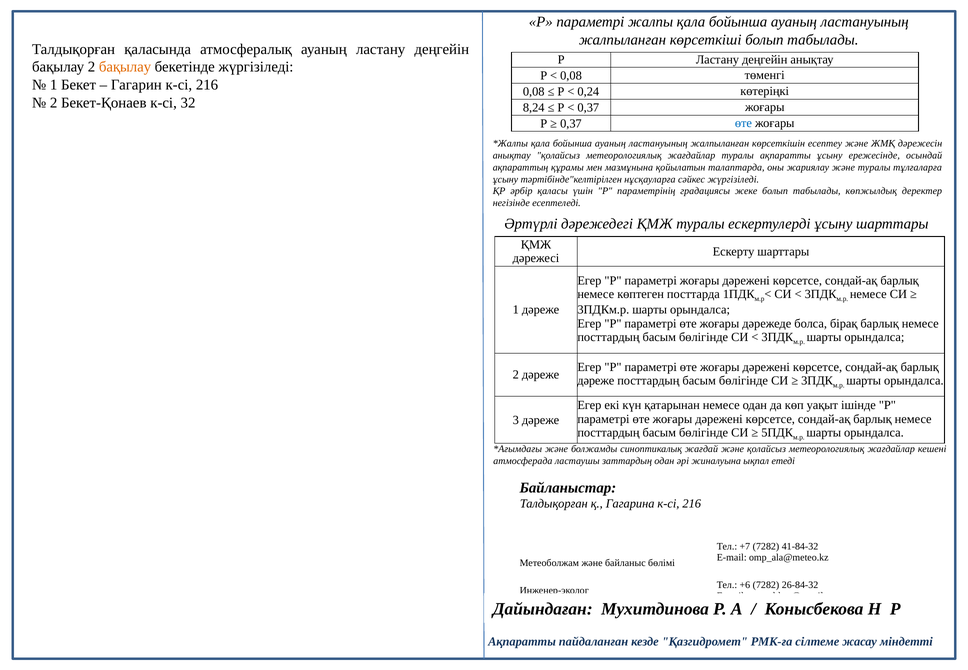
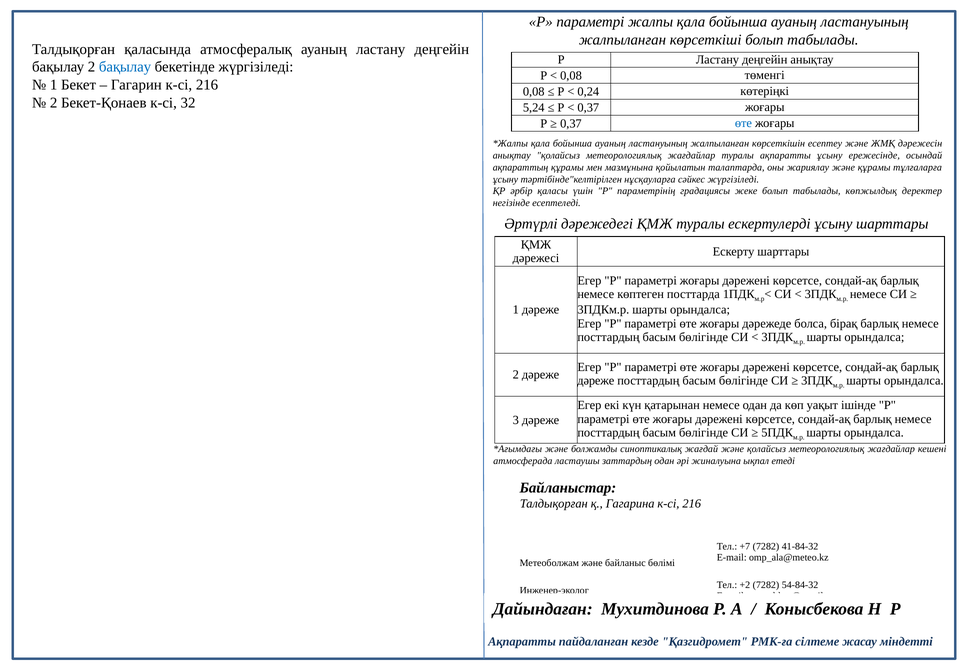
бақылау at (125, 67) colour: orange -> blue
8,24: 8,24 -> 5,24
және туралы: туралы -> құрамы
+6: +6 -> +2
26-84-32: 26-84-32 -> 54-84-32
